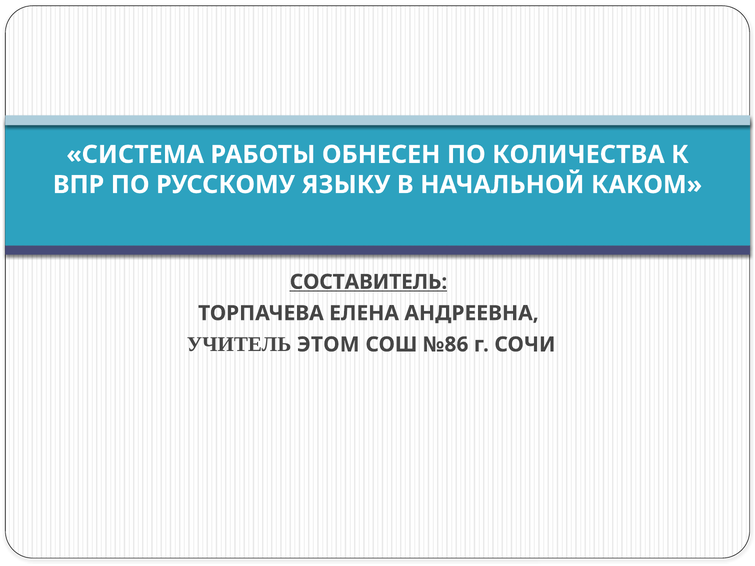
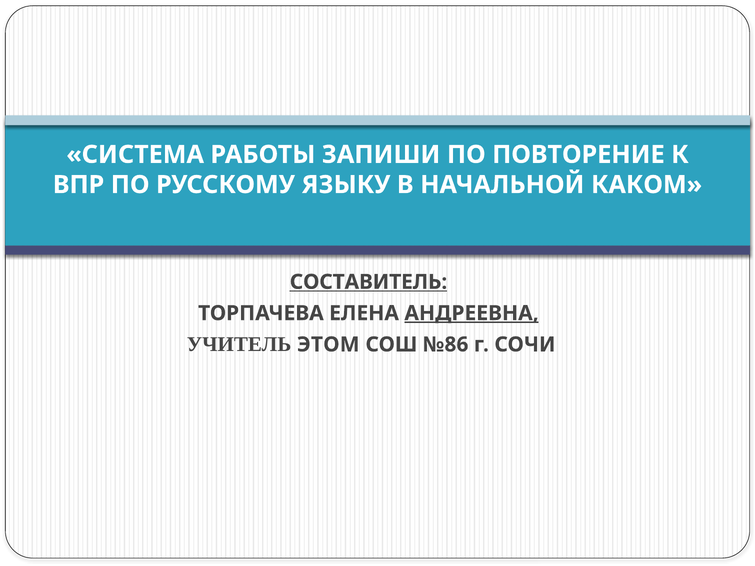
ОБНЕСЕН: ОБНЕСЕН -> ЗАПИШИ
КОЛИЧЕСТВА: КОЛИЧЕСТВА -> ПОВТОРЕНИЕ
АНДРЕЕВНА underline: none -> present
